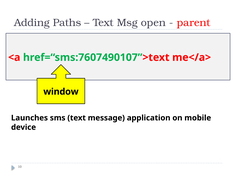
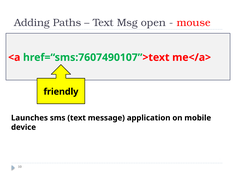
parent: parent -> mouse
window: window -> friendly
